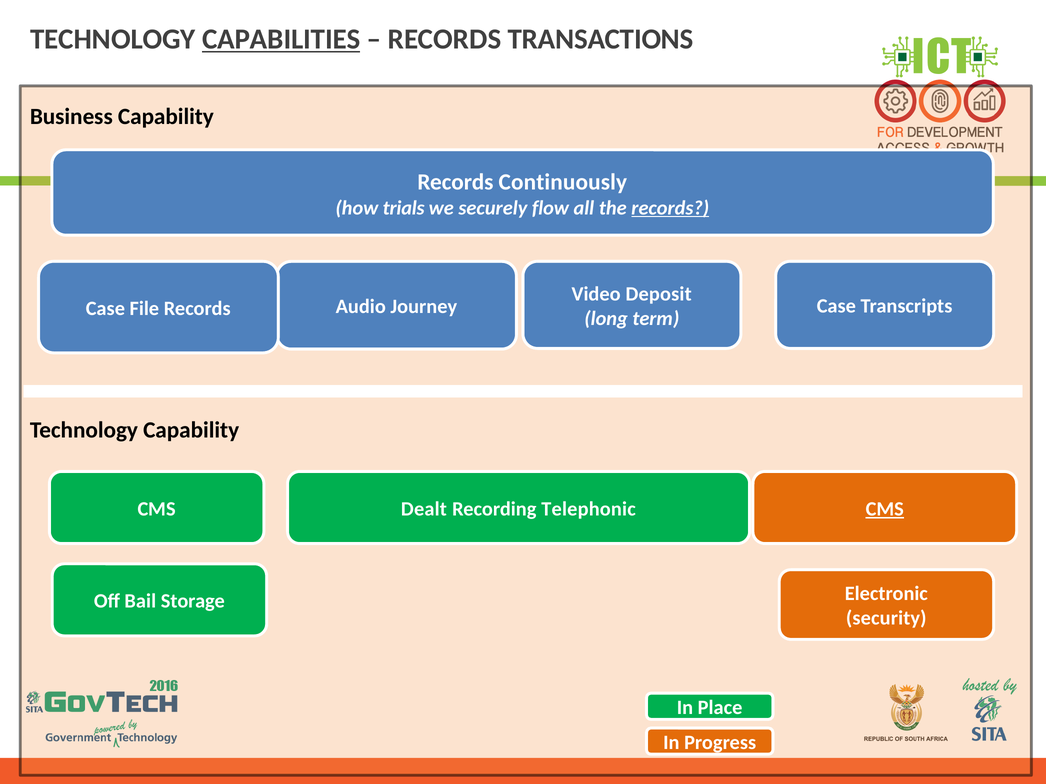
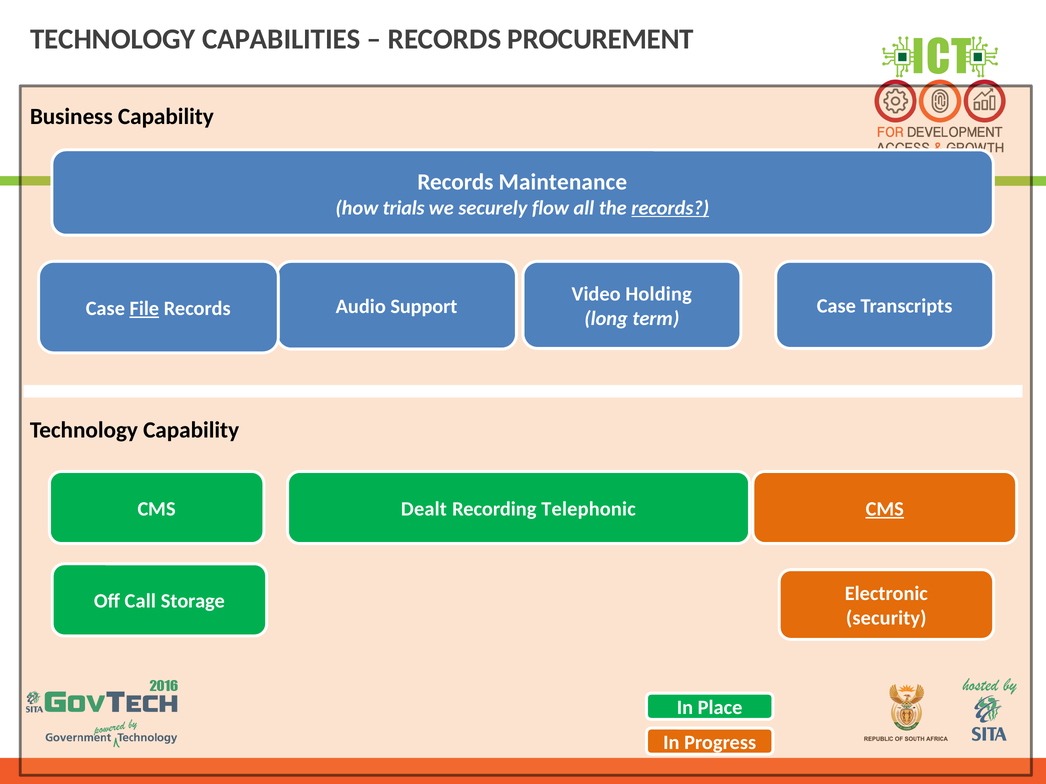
CAPABILITIES underline: present -> none
TRANSACTIONS: TRANSACTIONS -> PROCUREMENT
Continuously: Continuously -> Maintenance
Deposit: Deposit -> Holding
Journey: Journey -> Support
File underline: none -> present
Bail: Bail -> Call
